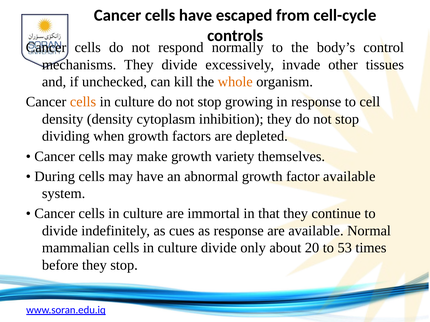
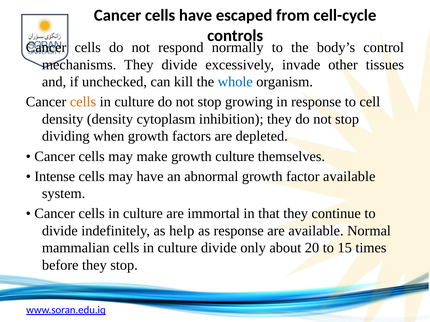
whole colour: orange -> blue
growth variety: variety -> culture
During: During -> Intense
cues: cues -> help
53: 53 -> 15
